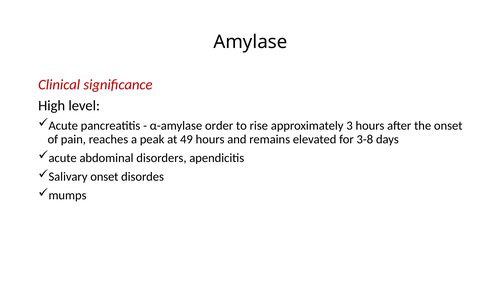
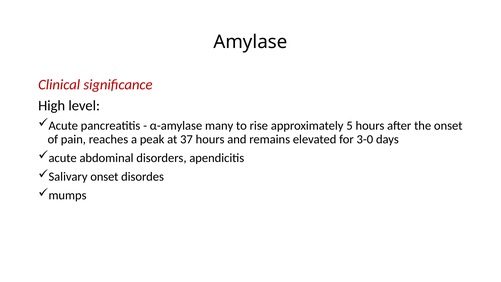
order: order -> many
3: 3 -> 5
49: 49 -> 37
3-8: 3-8 -> 3-0
